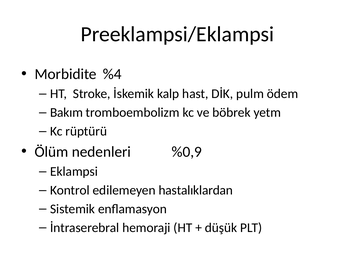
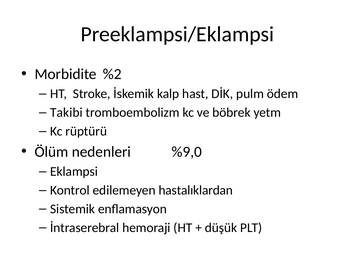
%4: %4 -> %2
Bakım: Bakım -> Takibi
%0,9: %0,9 -> %9,0
